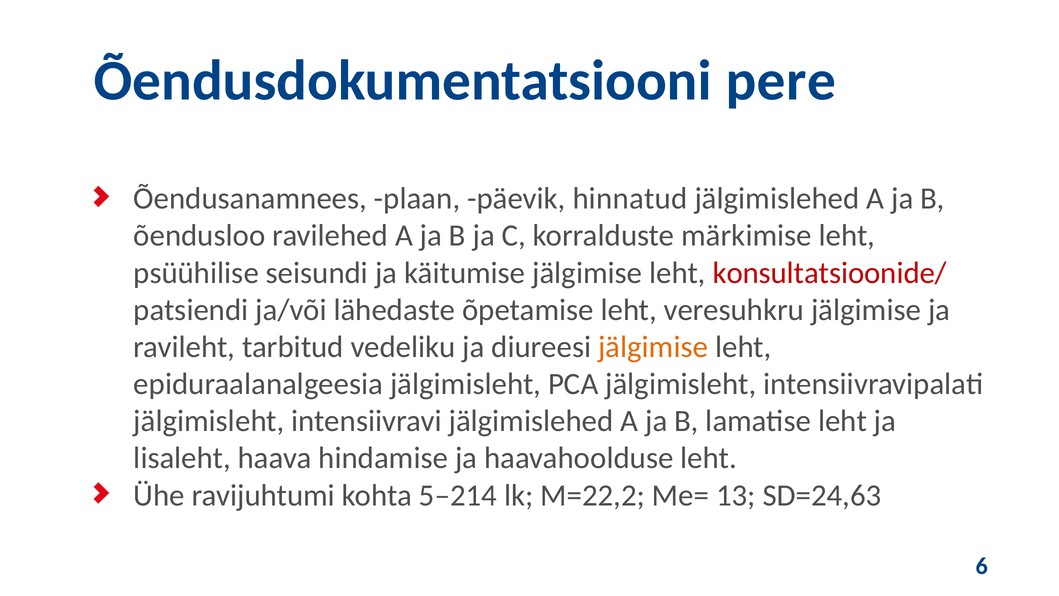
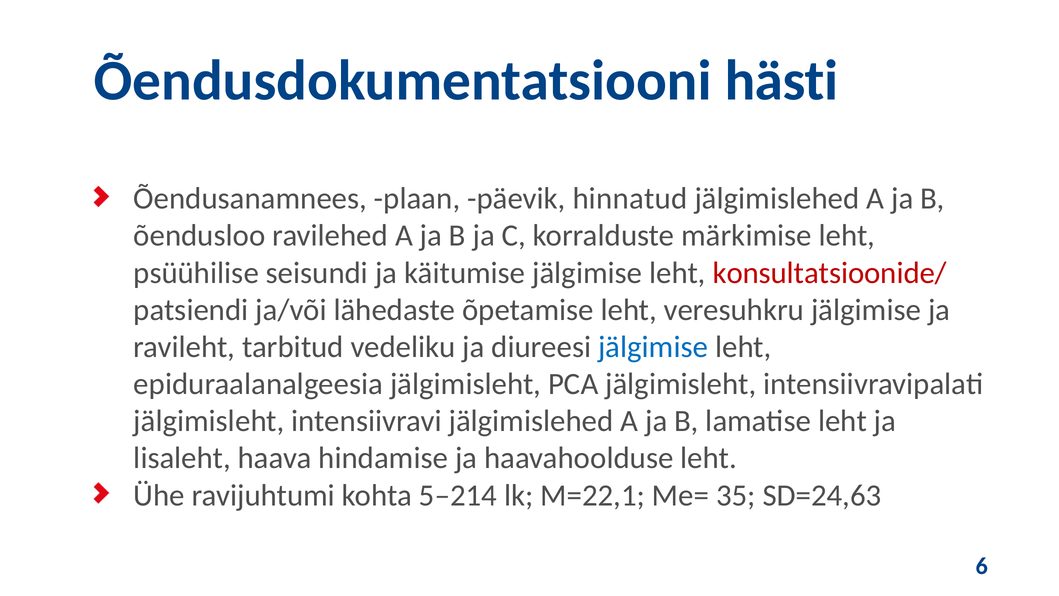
pere: pere -> hästi
jälgimise at (653, 347) colour: orange -> blue
M=22,2: M=22,2 -> M=22,1
13: 13 -> 35
